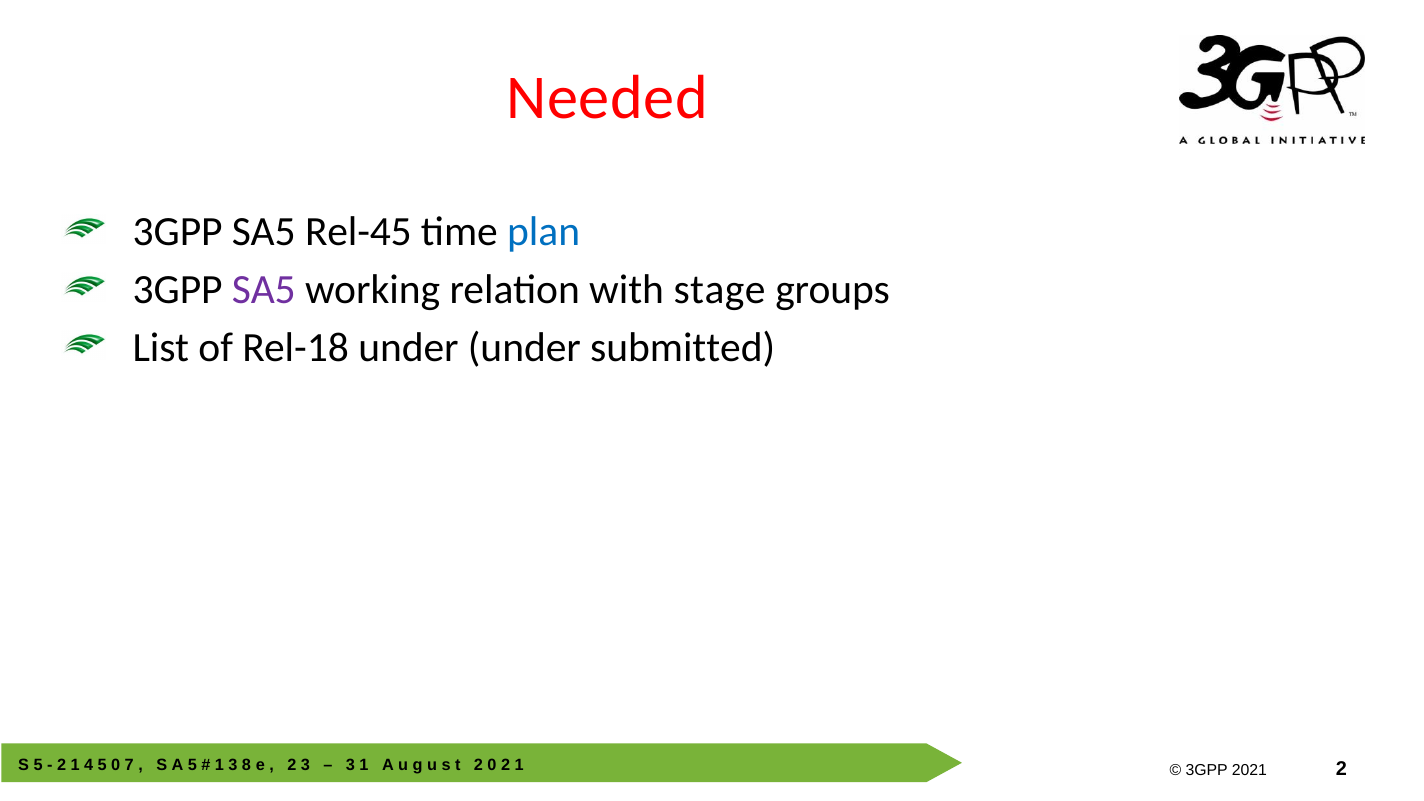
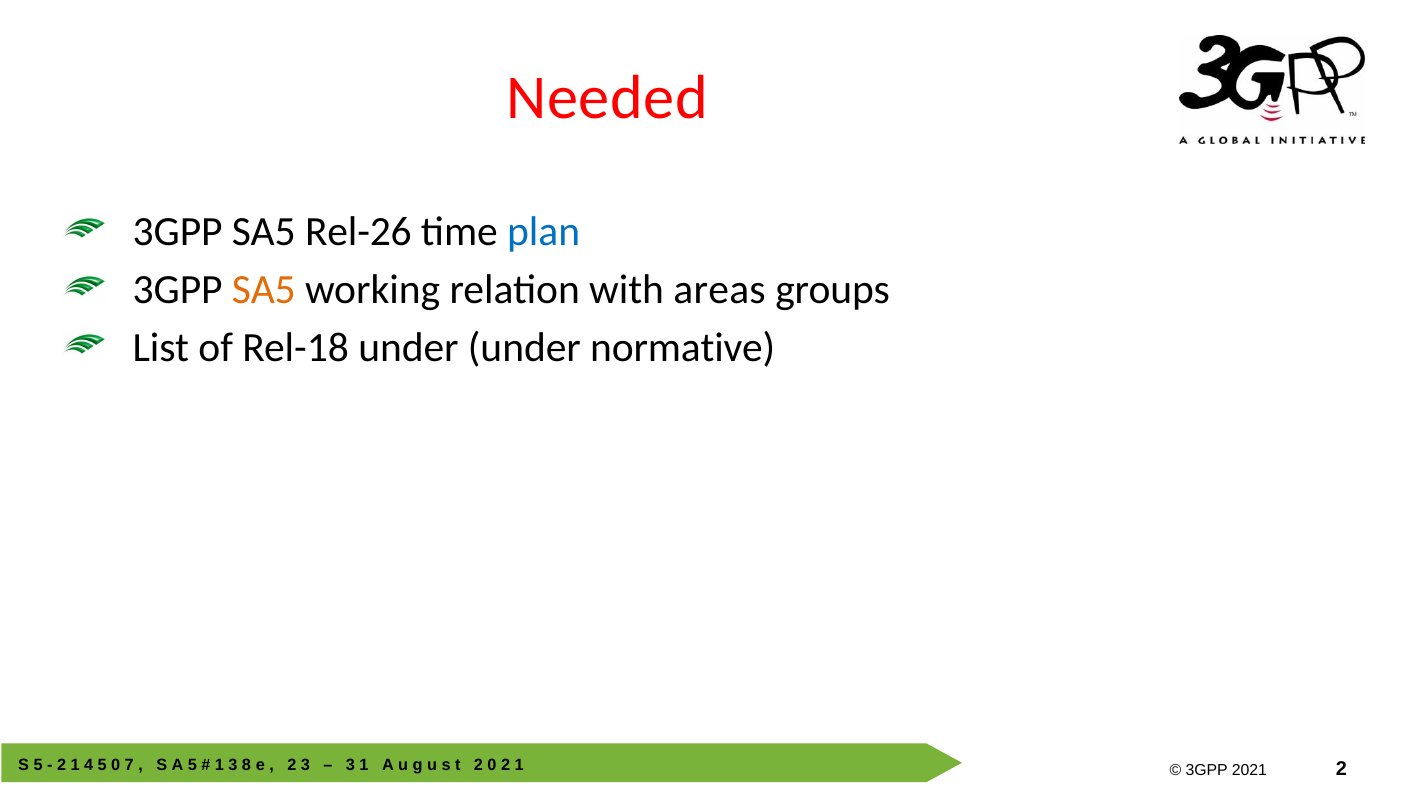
Rel-45: Rel-45 -> Rel-26
SA5 at (264, 290) colour: purple -> orange
stage: stage -> areas
submitted: submitted -> normative
